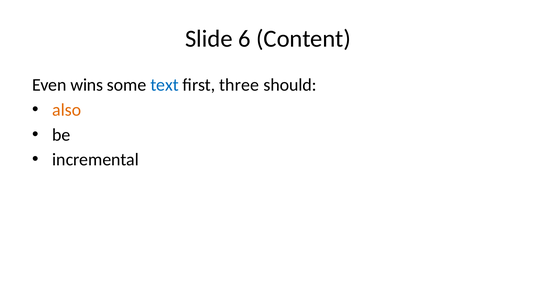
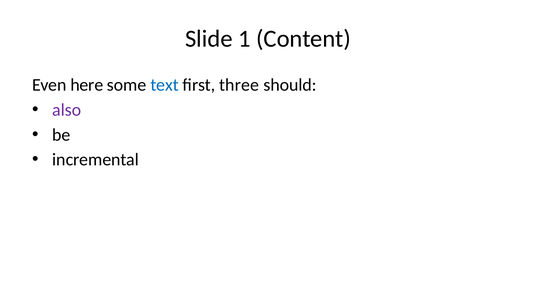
6: 6 -> 1
wins: wins -> here
also colour: orange -> purple
